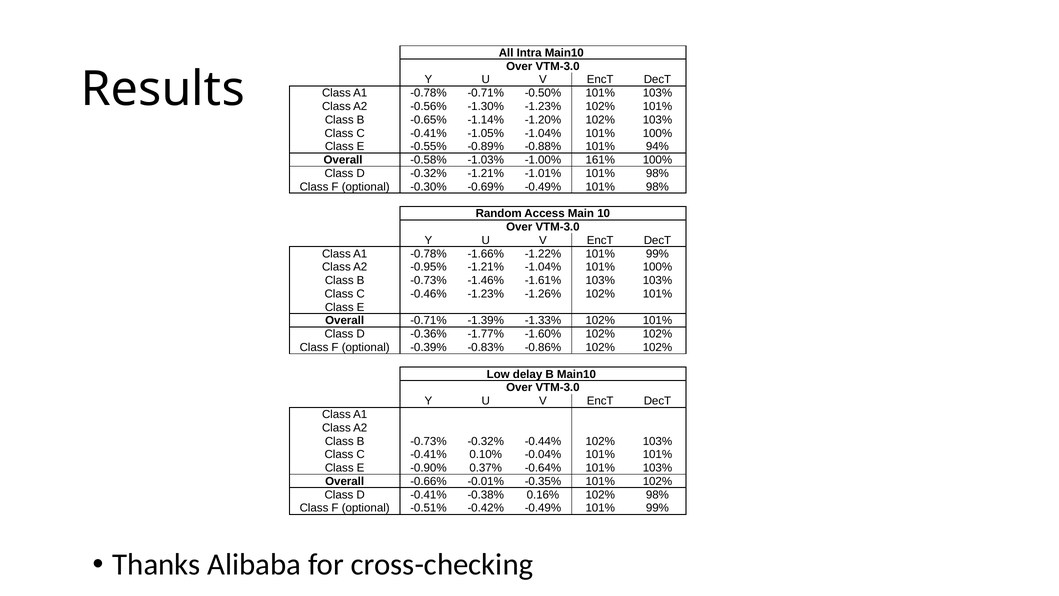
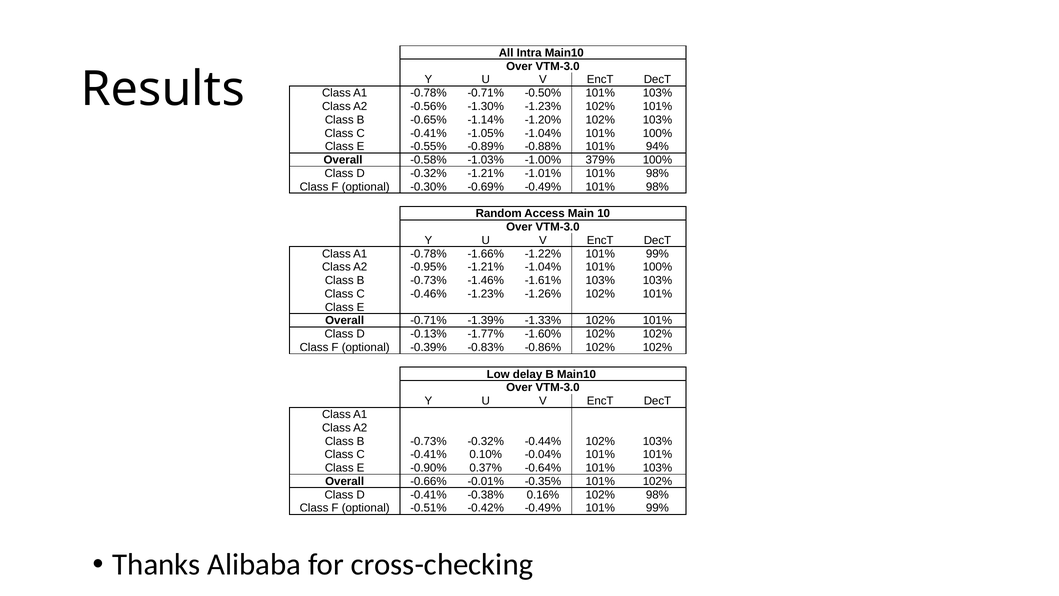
161%: 161% -> 379%
-0.36%: -0.36% -> -0.13%
